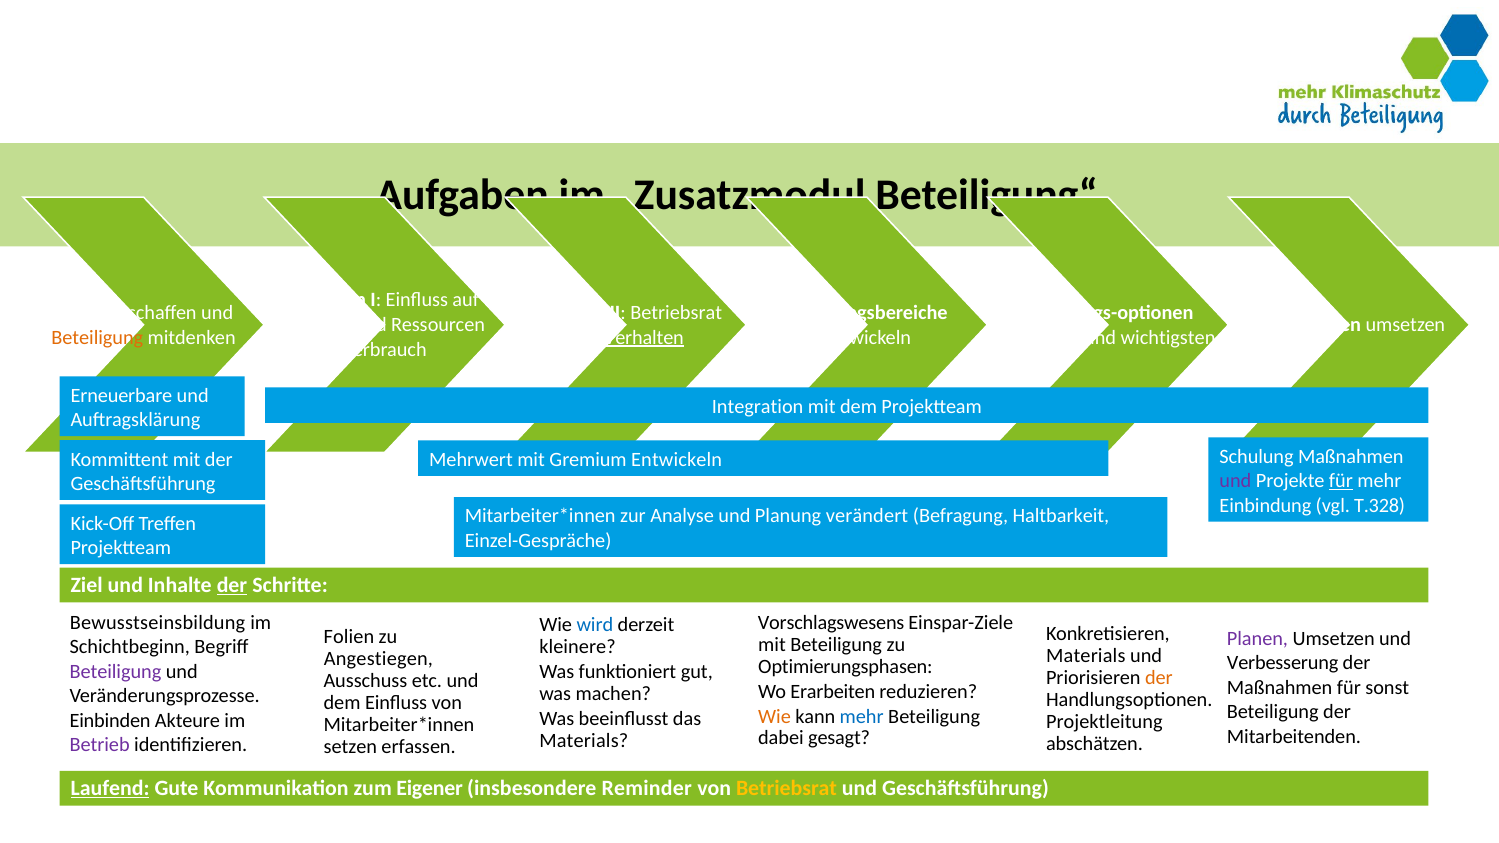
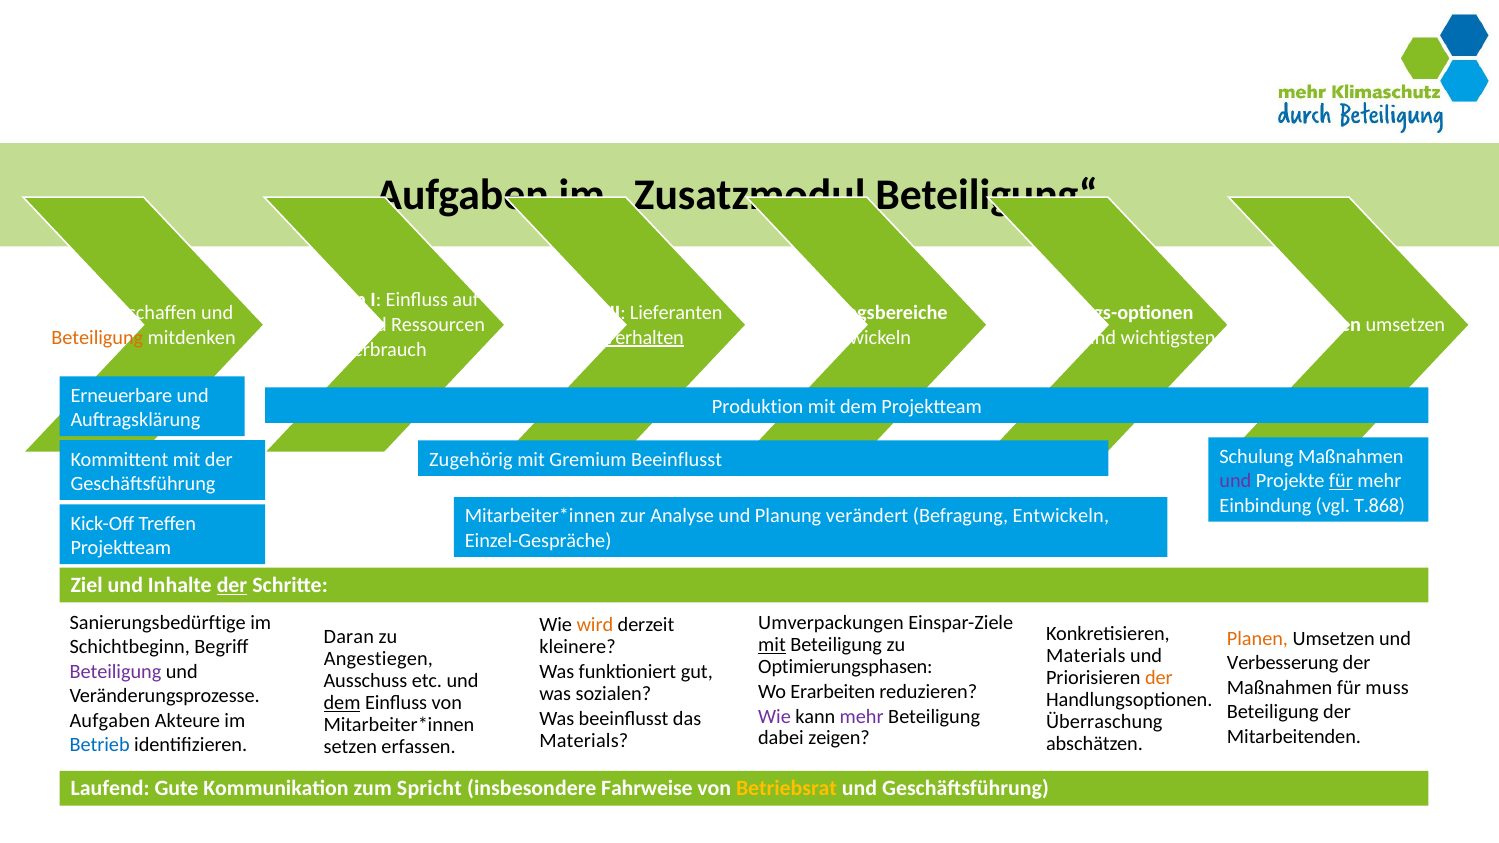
Betriebsrat at (676, 313): Betriebsrat -> Lieferanten
Integration: Integration -> Produktion
Mehrwert: Mehrwert -> Zugehörig
Gremium Entwickeln: Entwickeln -> Beeinflusst
T.328: T.328 -> T.868
Befragung Haltbarkeit: Haltbarkeit -> Entwickeln
Vorschlagswesens: Vorschlagswesens -> Umverpackungen
Bewusstseinsbildung: Bewusstseinsbildung -> Sanierungsbedürftige
wird colour: blue -> orange
Folien: Folien -> Daran
Planen colour: purple -> orange
mit at (772, 645) underline: none -> present
sonst: sonst -> muss
machen: machen -> sozialen
dem at (342, 703) underline: none -> present
Wie at (775, 716) colour: orange -> purple
mehr at (862, 716) colour: blue -> purple
Einbinden at (110, 721): Einbinden -> Aufgaben
Projektleitung: Projektleitung -> Überraschung
gesagt: gesagt -> zeigen
Betrieb colour: purple -> blue
Laufend underline: present -> none
Eigener: Eigener -> Spricht
Reminder: Reminder -> Fahrweise
